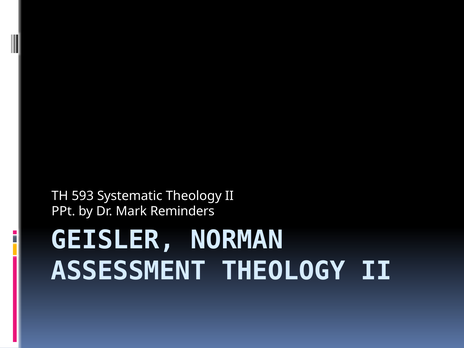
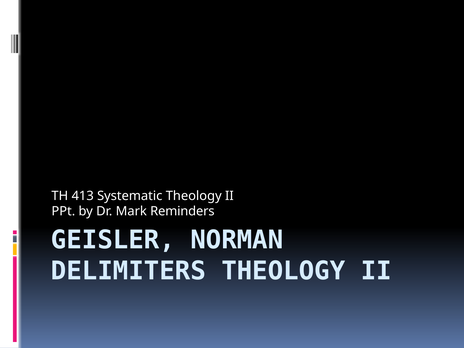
593: 593 -> 413
ASSESSMENT: ASSESSMENT -> DELIMITERS
